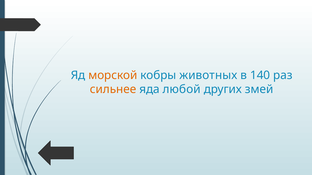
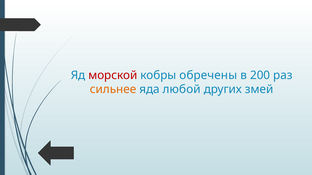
морской colour: orange -> red
животных: животных -> обречены
140: 140 -> 200
